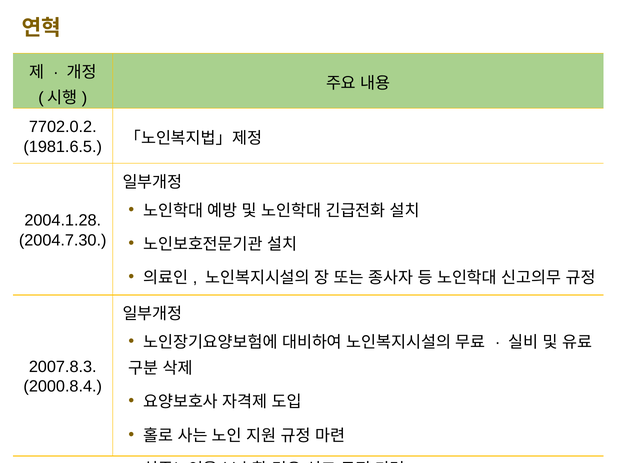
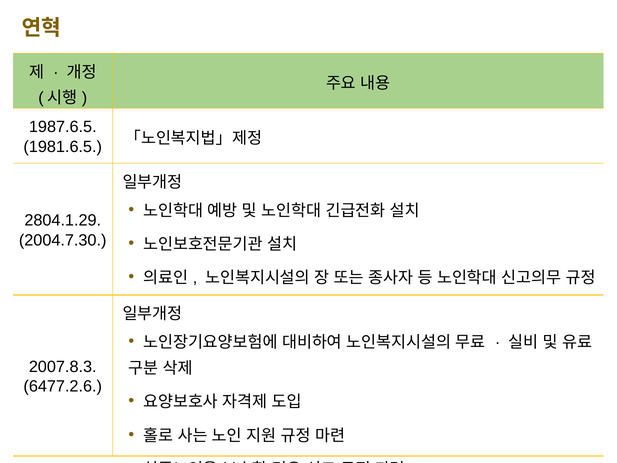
7702.0.2: 7702.0.2 -> 1987.6.5
2004.1.28: 2004.1.28 -> 2804.1.29
2000.8.4: 2000.8.4 -> 6477.2.6
